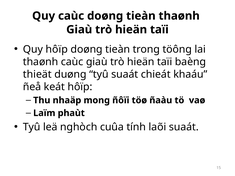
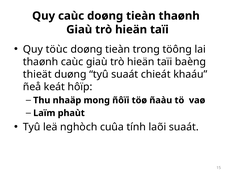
Quy hôïp: hôïp -> töùc
